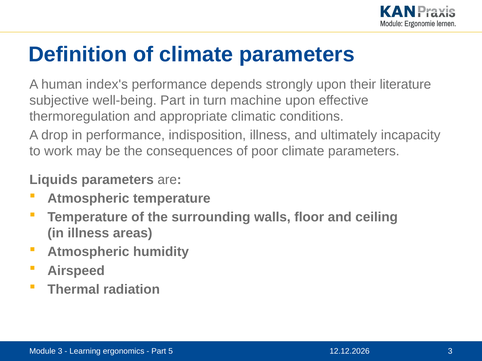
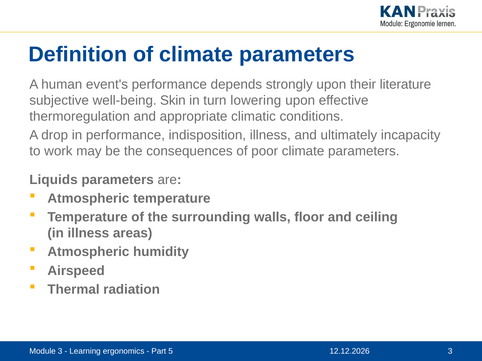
index's: index's -> event's
well-being Part: Part -> Skin
machine: machine -> lowering
